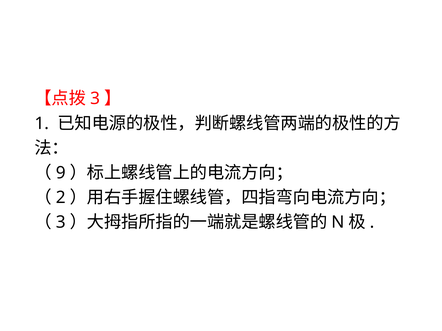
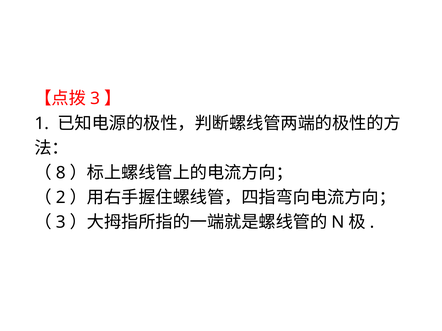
9: 9 -> 8
